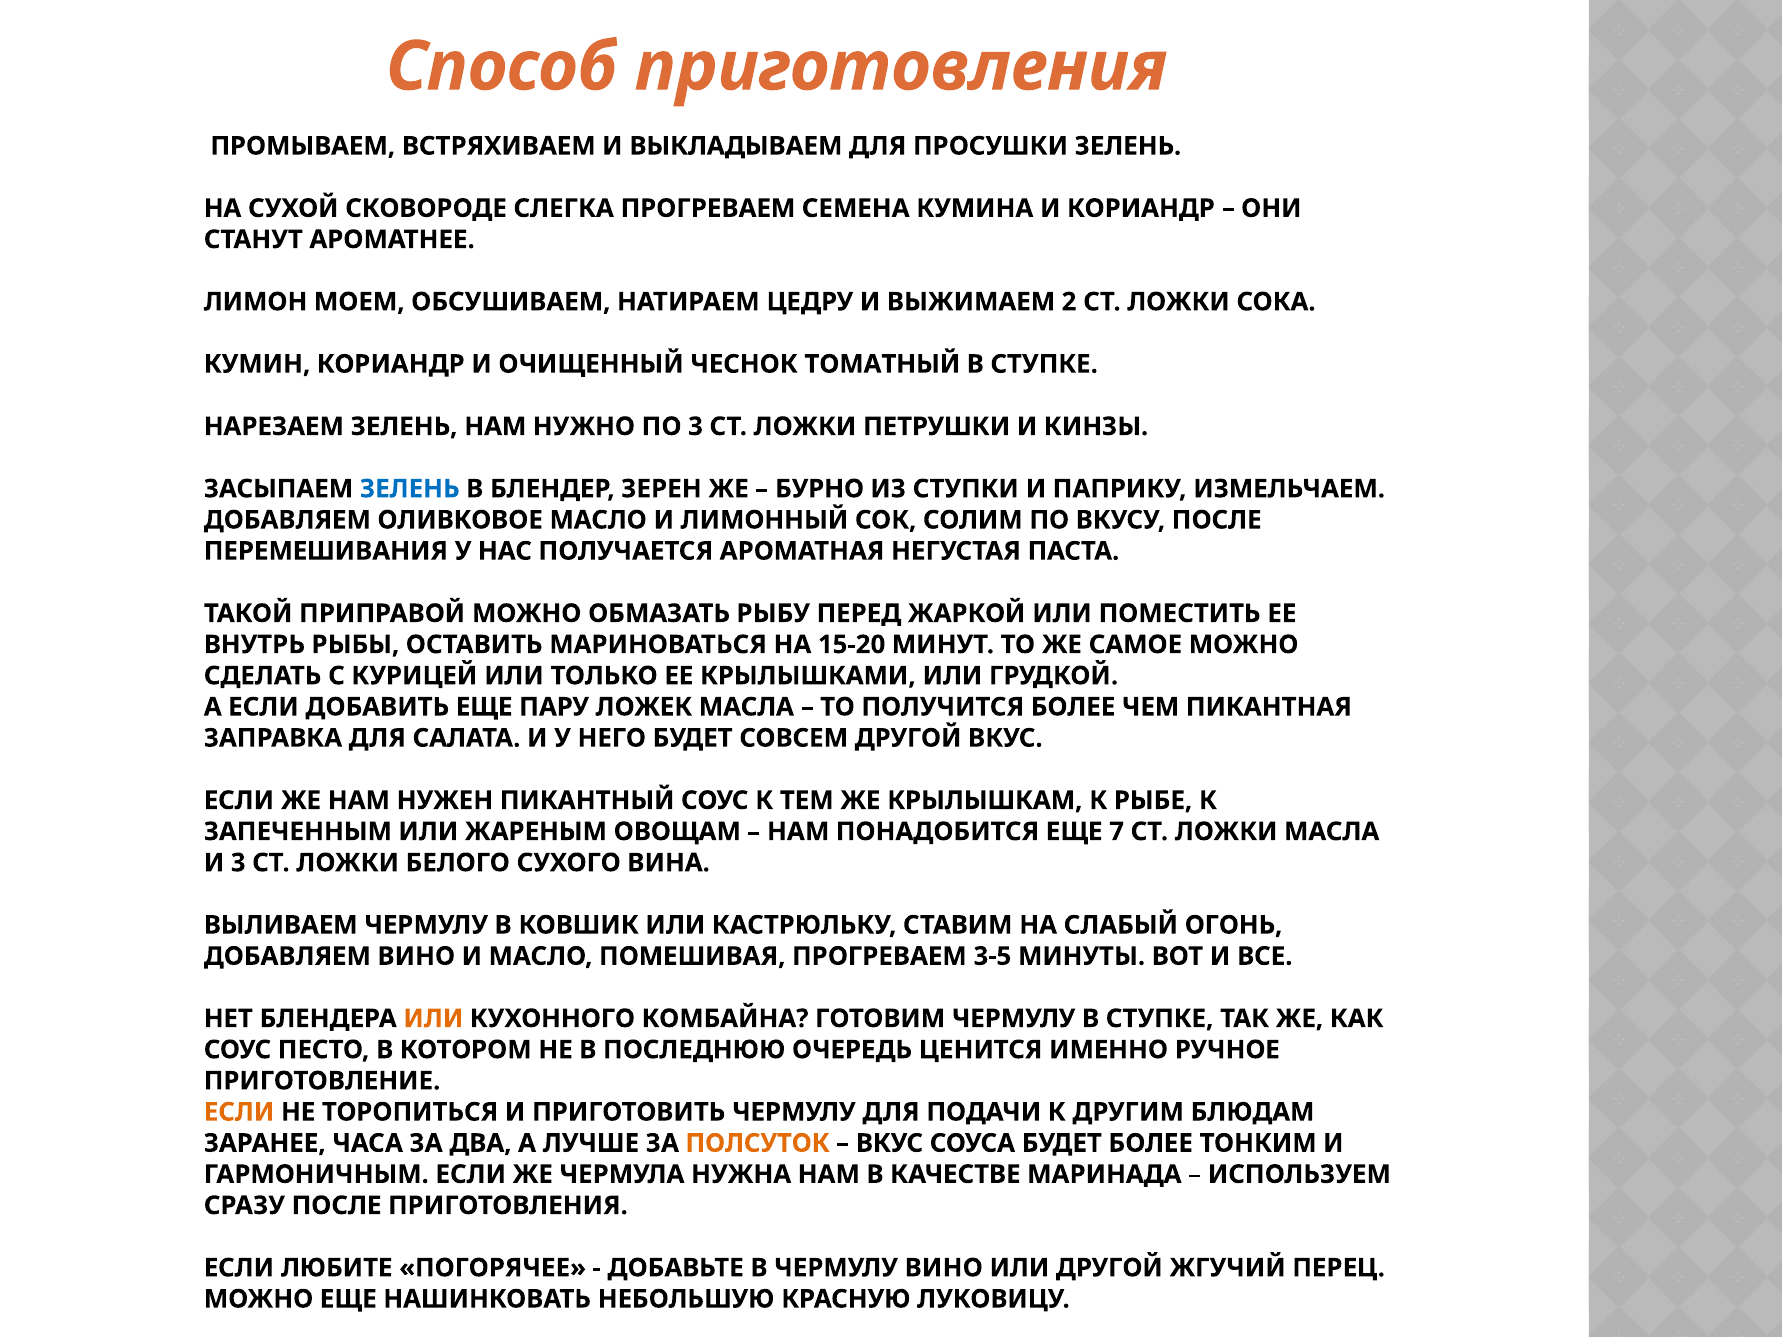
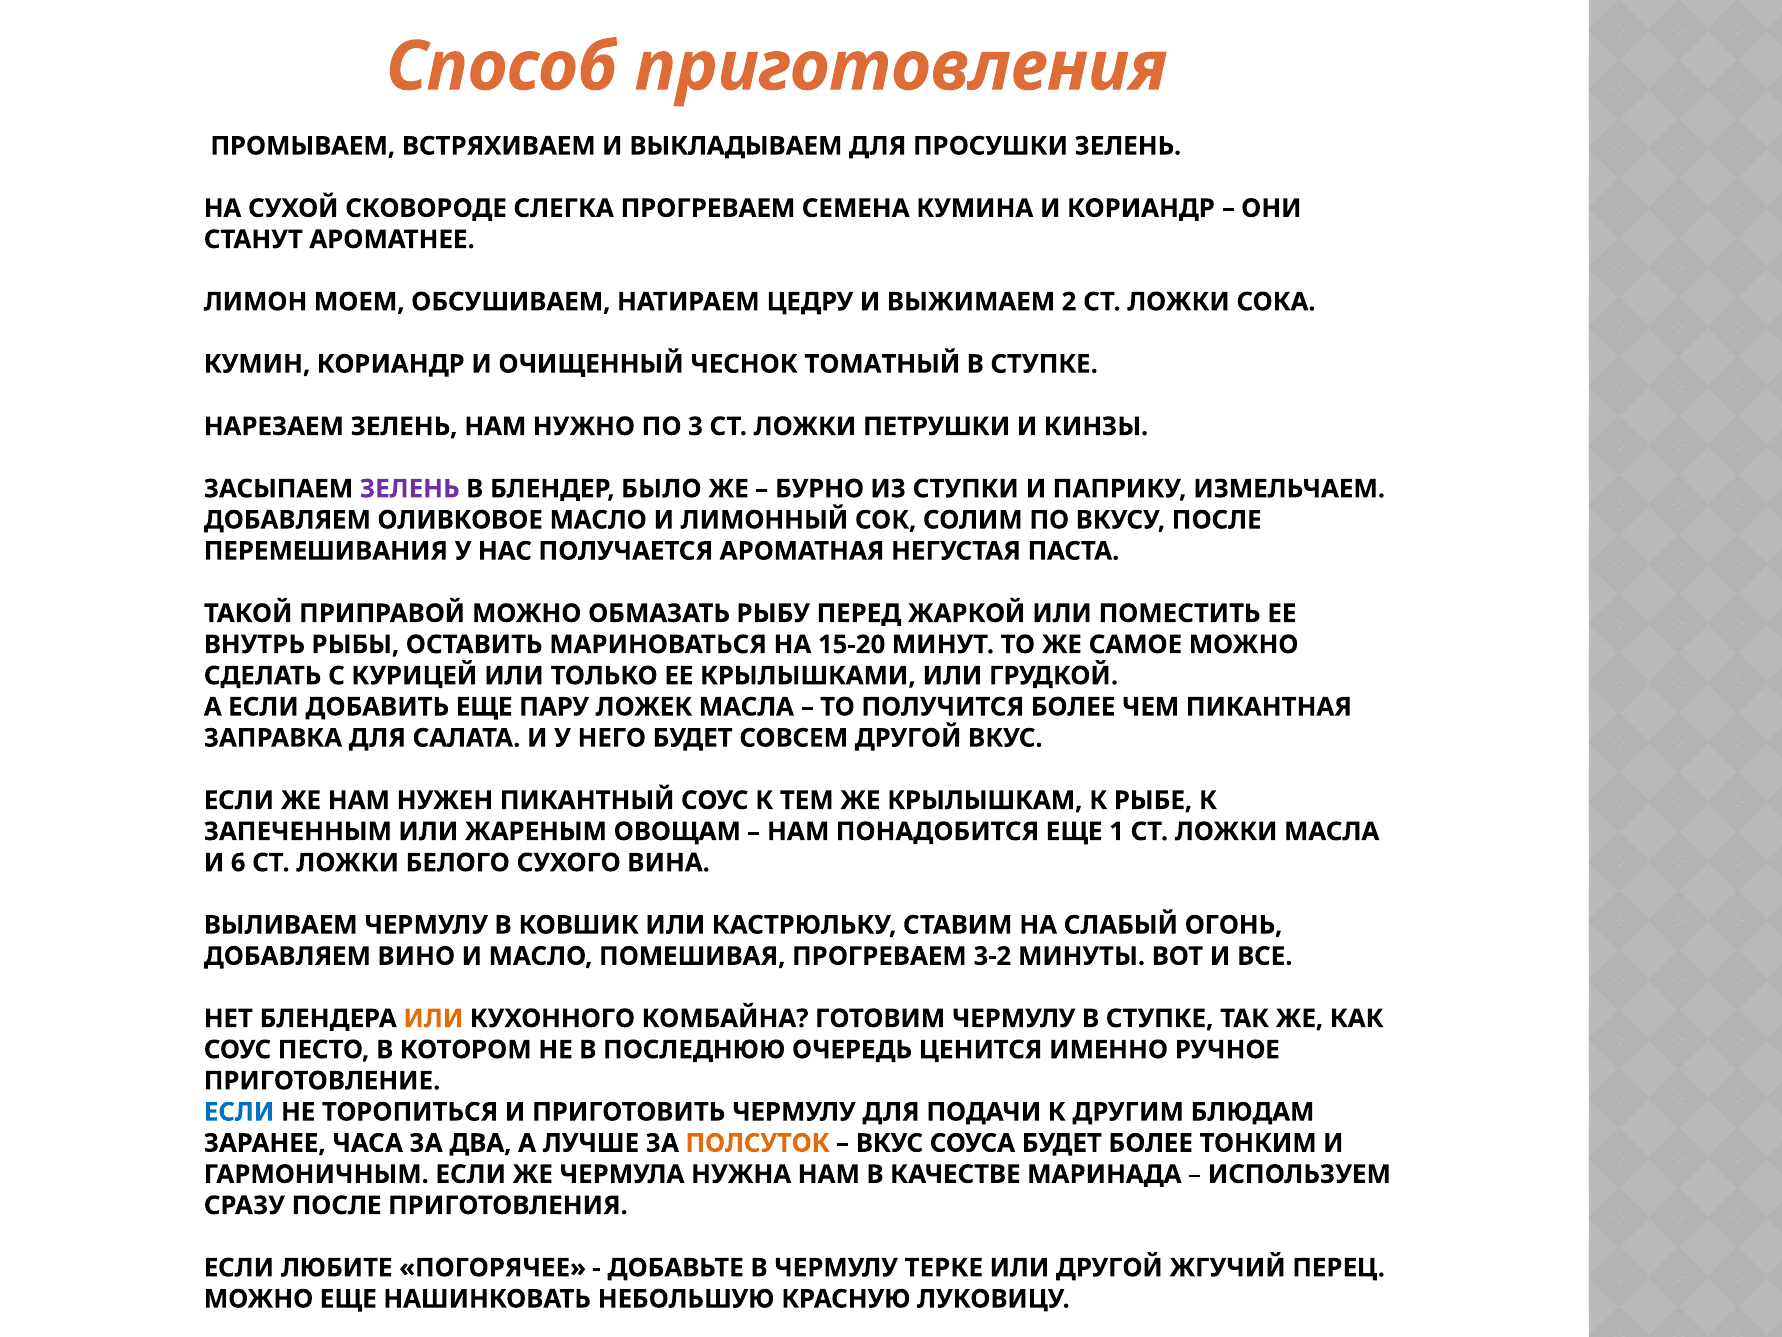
ЗЕЛЕНЬ at (410, 489) colour: blue -> purple
ЗЕРЕН: ЗЕРЕН -> БЫЛО
7: 7 -> 1
И 3: 3 -> 6
3-5: 3-5 -> 3-2
ЕСЛИ at (239, 1112) colour: orange -> blue
ЧЕРМУЛУ ВИНО: ВИНО -> ТЕРКЕ
